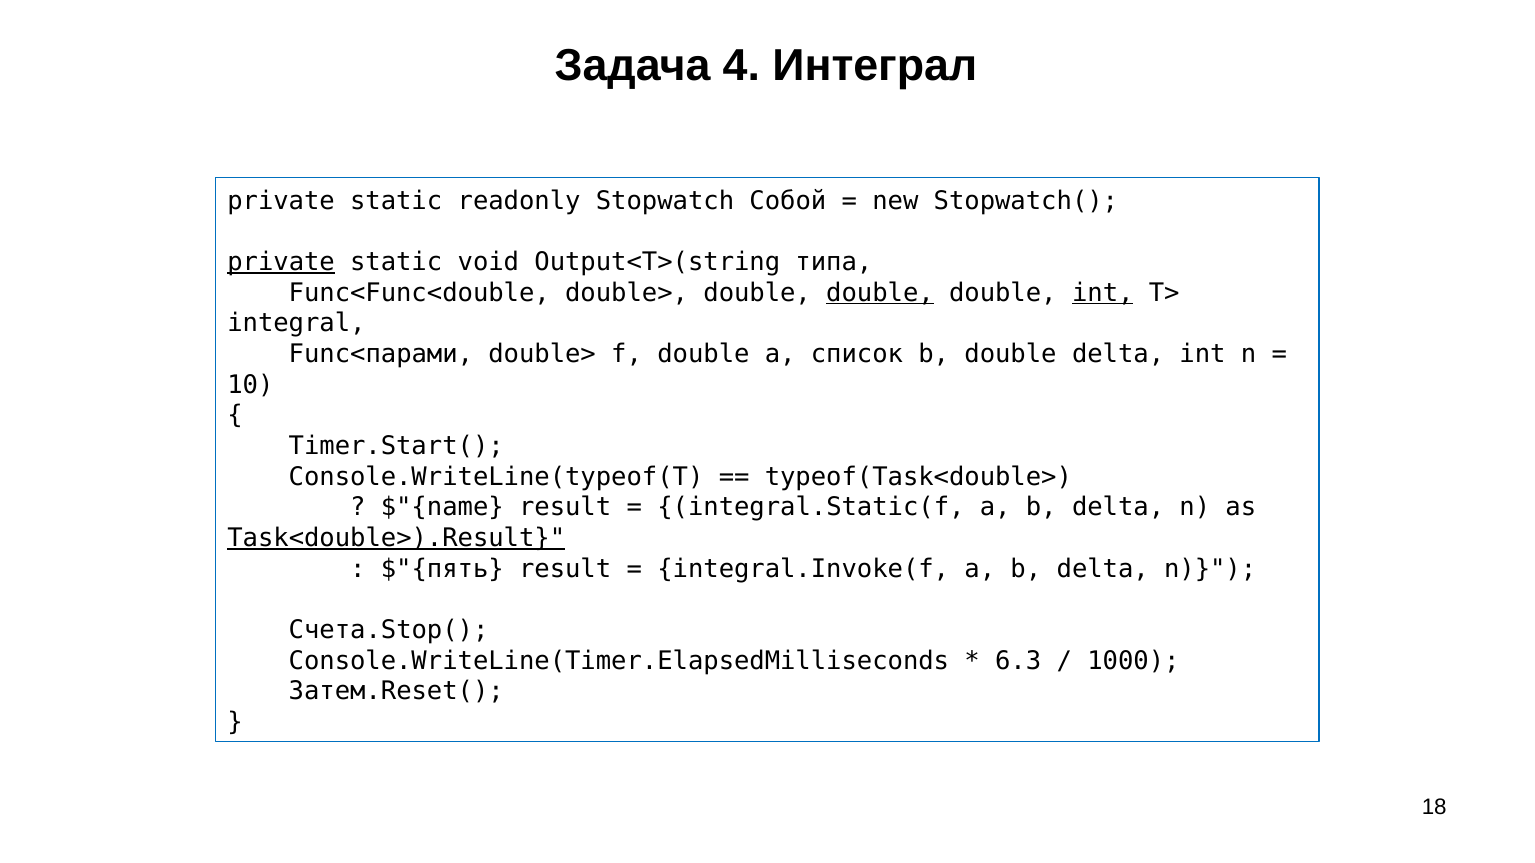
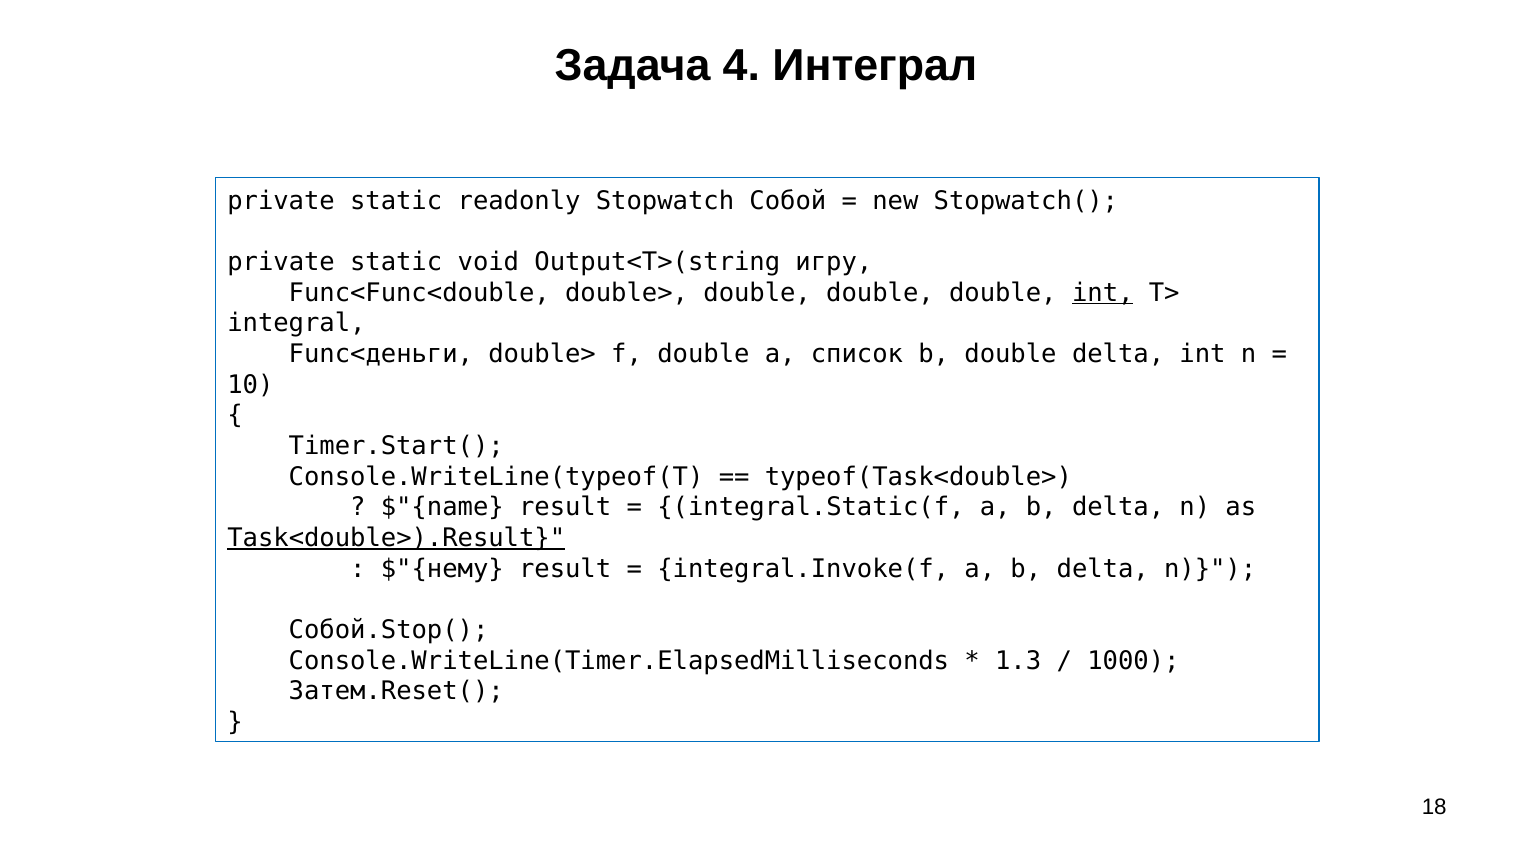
private at (281, 262) underline: present -> none
типа: типа -> игру
double at (880, 293) underline: present -> none
Func<парами: Func<парами -> Func<деньги
$"{пять: $"{пять -> $"{нему
Счета.Stop(: Счета.Stop( -> Собой.Stop(
6.3: 6.3 -> 1.3
